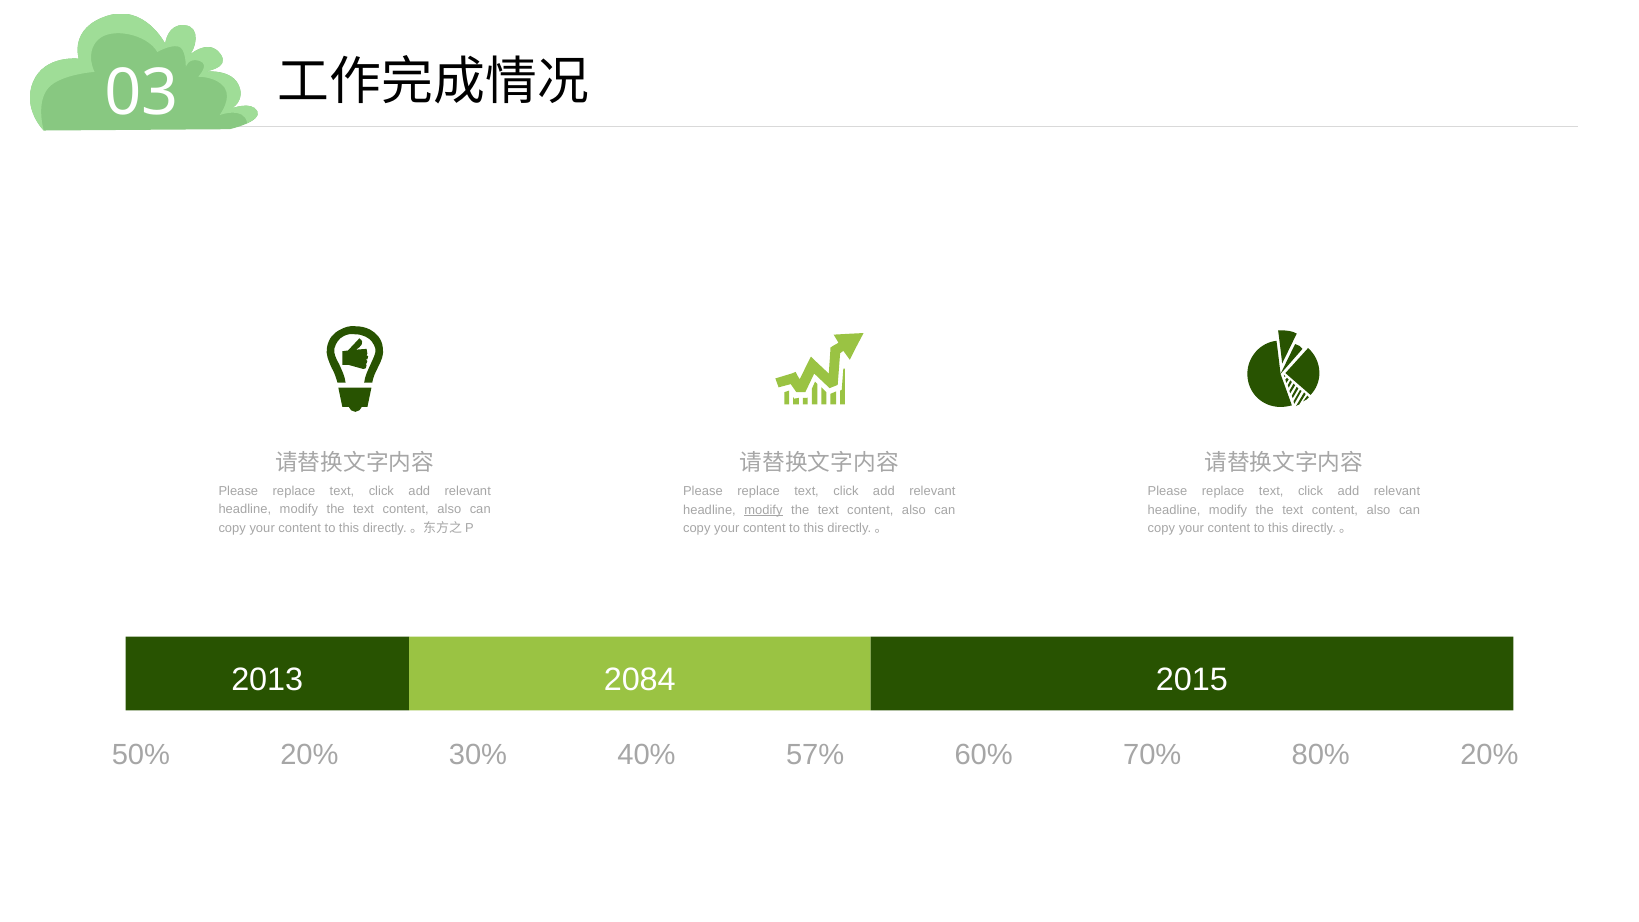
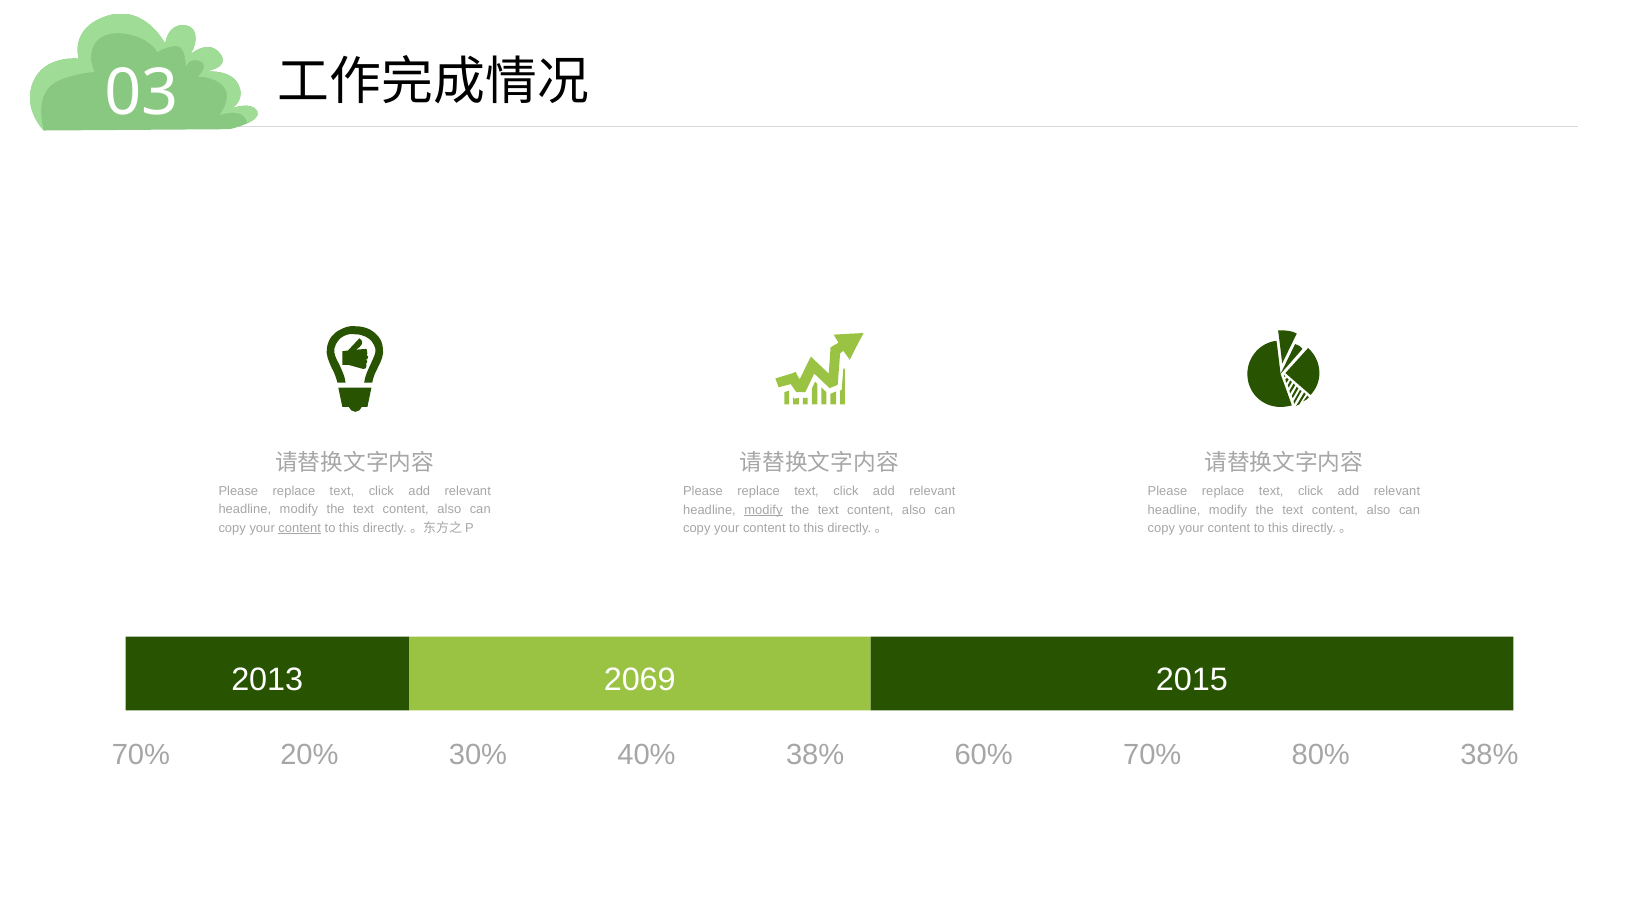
content at (300, 528) underline: none -> present
2084: 2084 -> 2069
50% at (141, 755): 50% -> 70%
40% 57%: 57% -> 38%
80% 20%: 20% -> 38%
